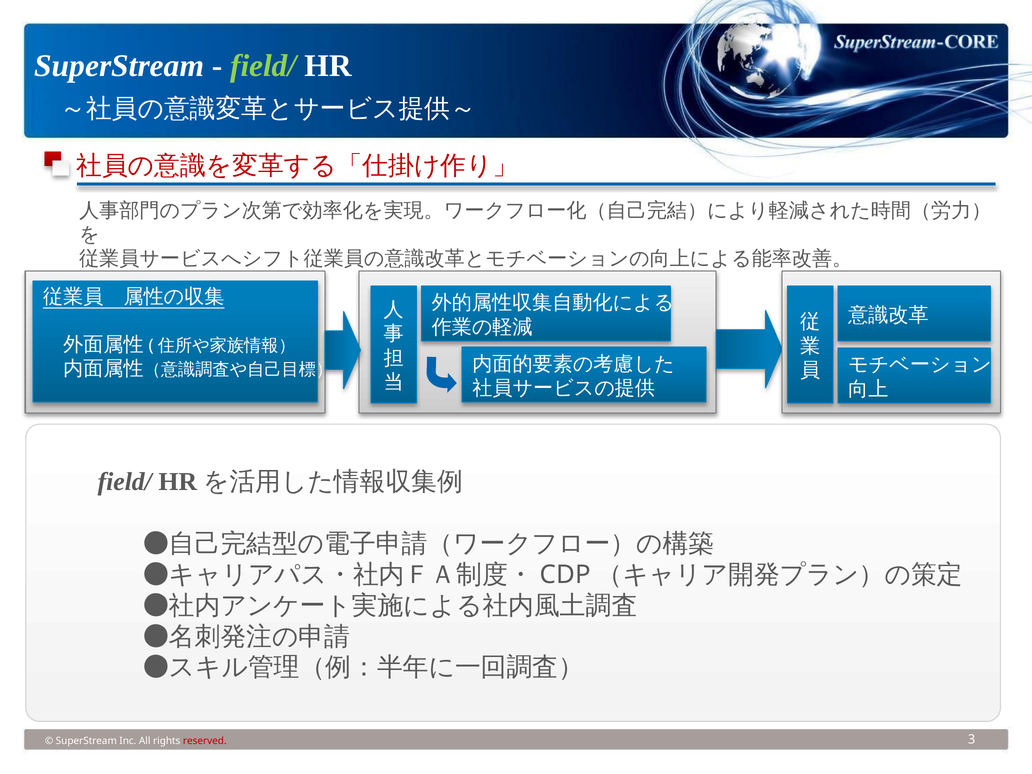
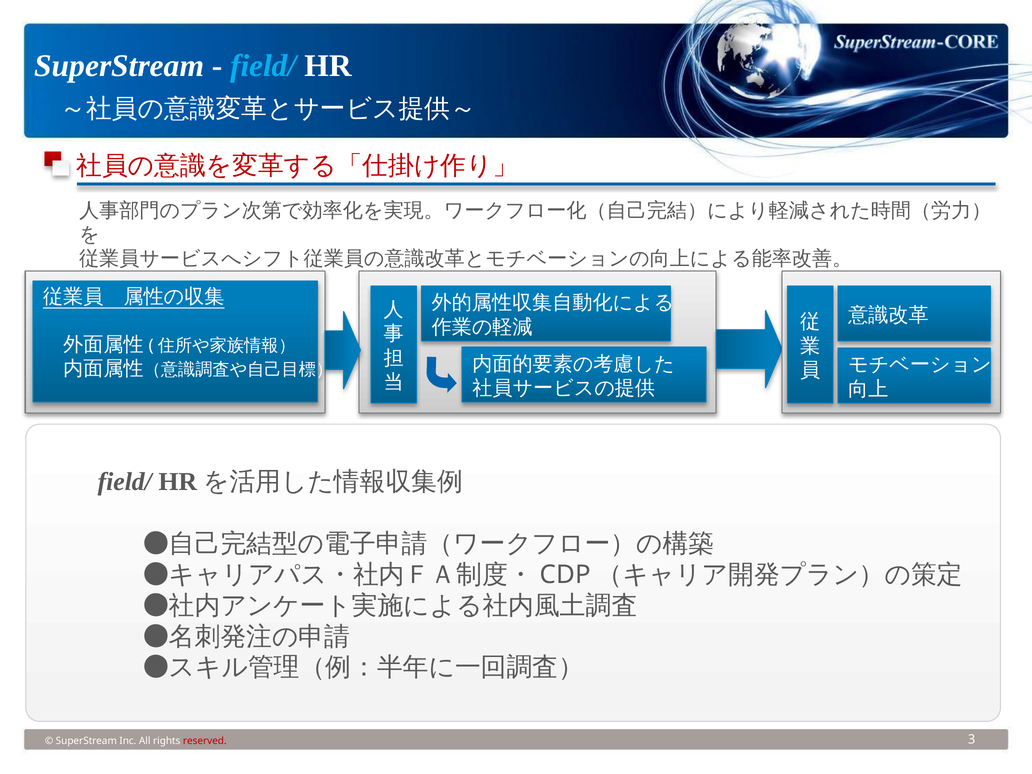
field/ at (263, 66) colour: light green -> light blue
